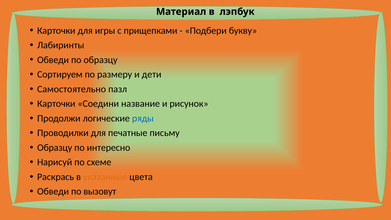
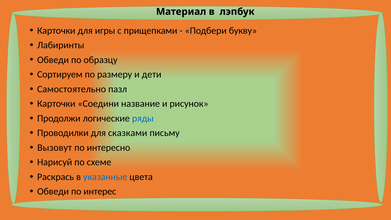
печатные: печатные -> сказками
Образцу at (55, 148): Образцу -> Вызовут
указанные colour: orange -> blue
вызовут: вызовут -> интерес
